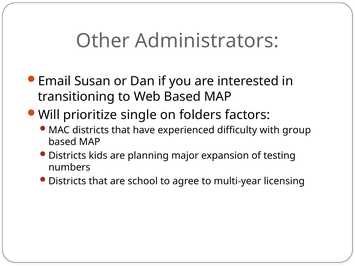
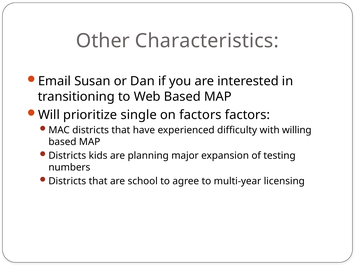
Administrators: Administrators -> Characteristics
on folders: folders -> factors
group: group -> willing
